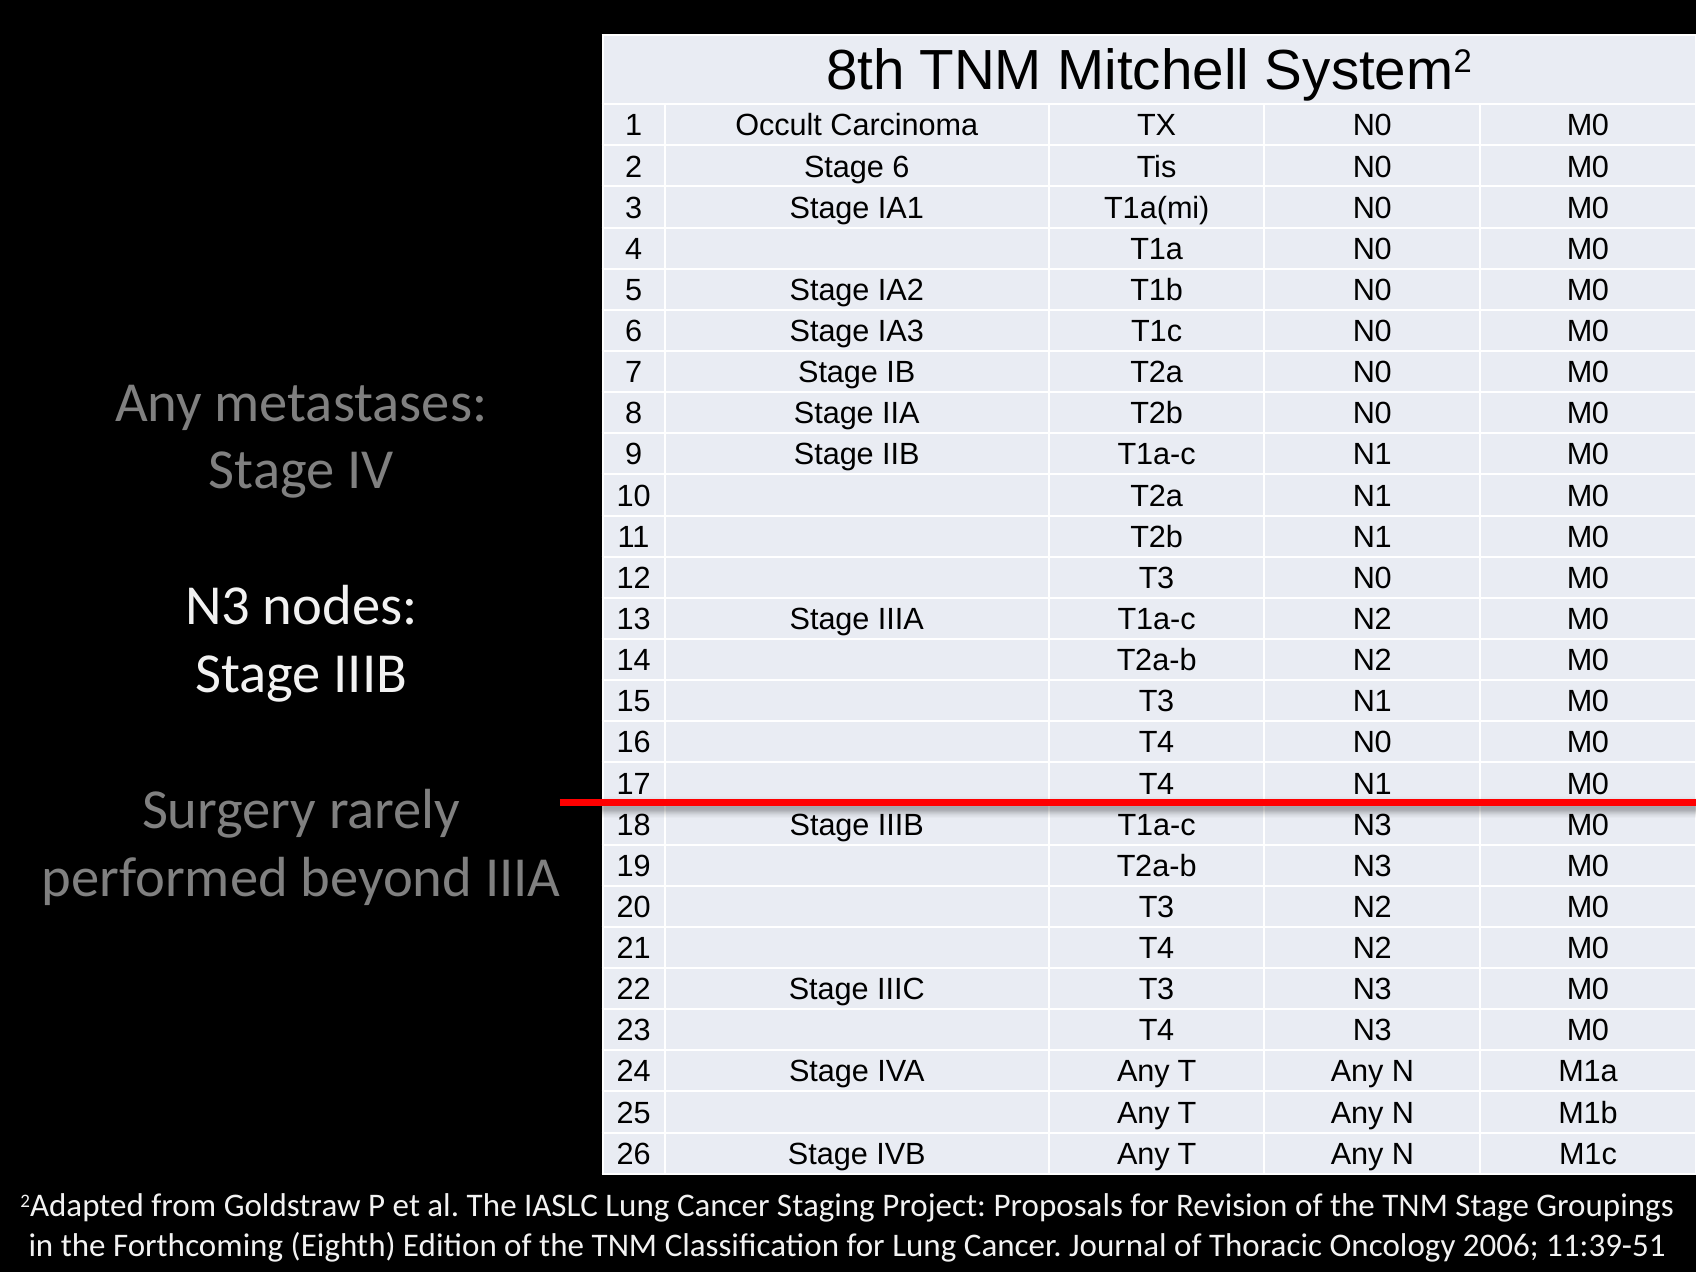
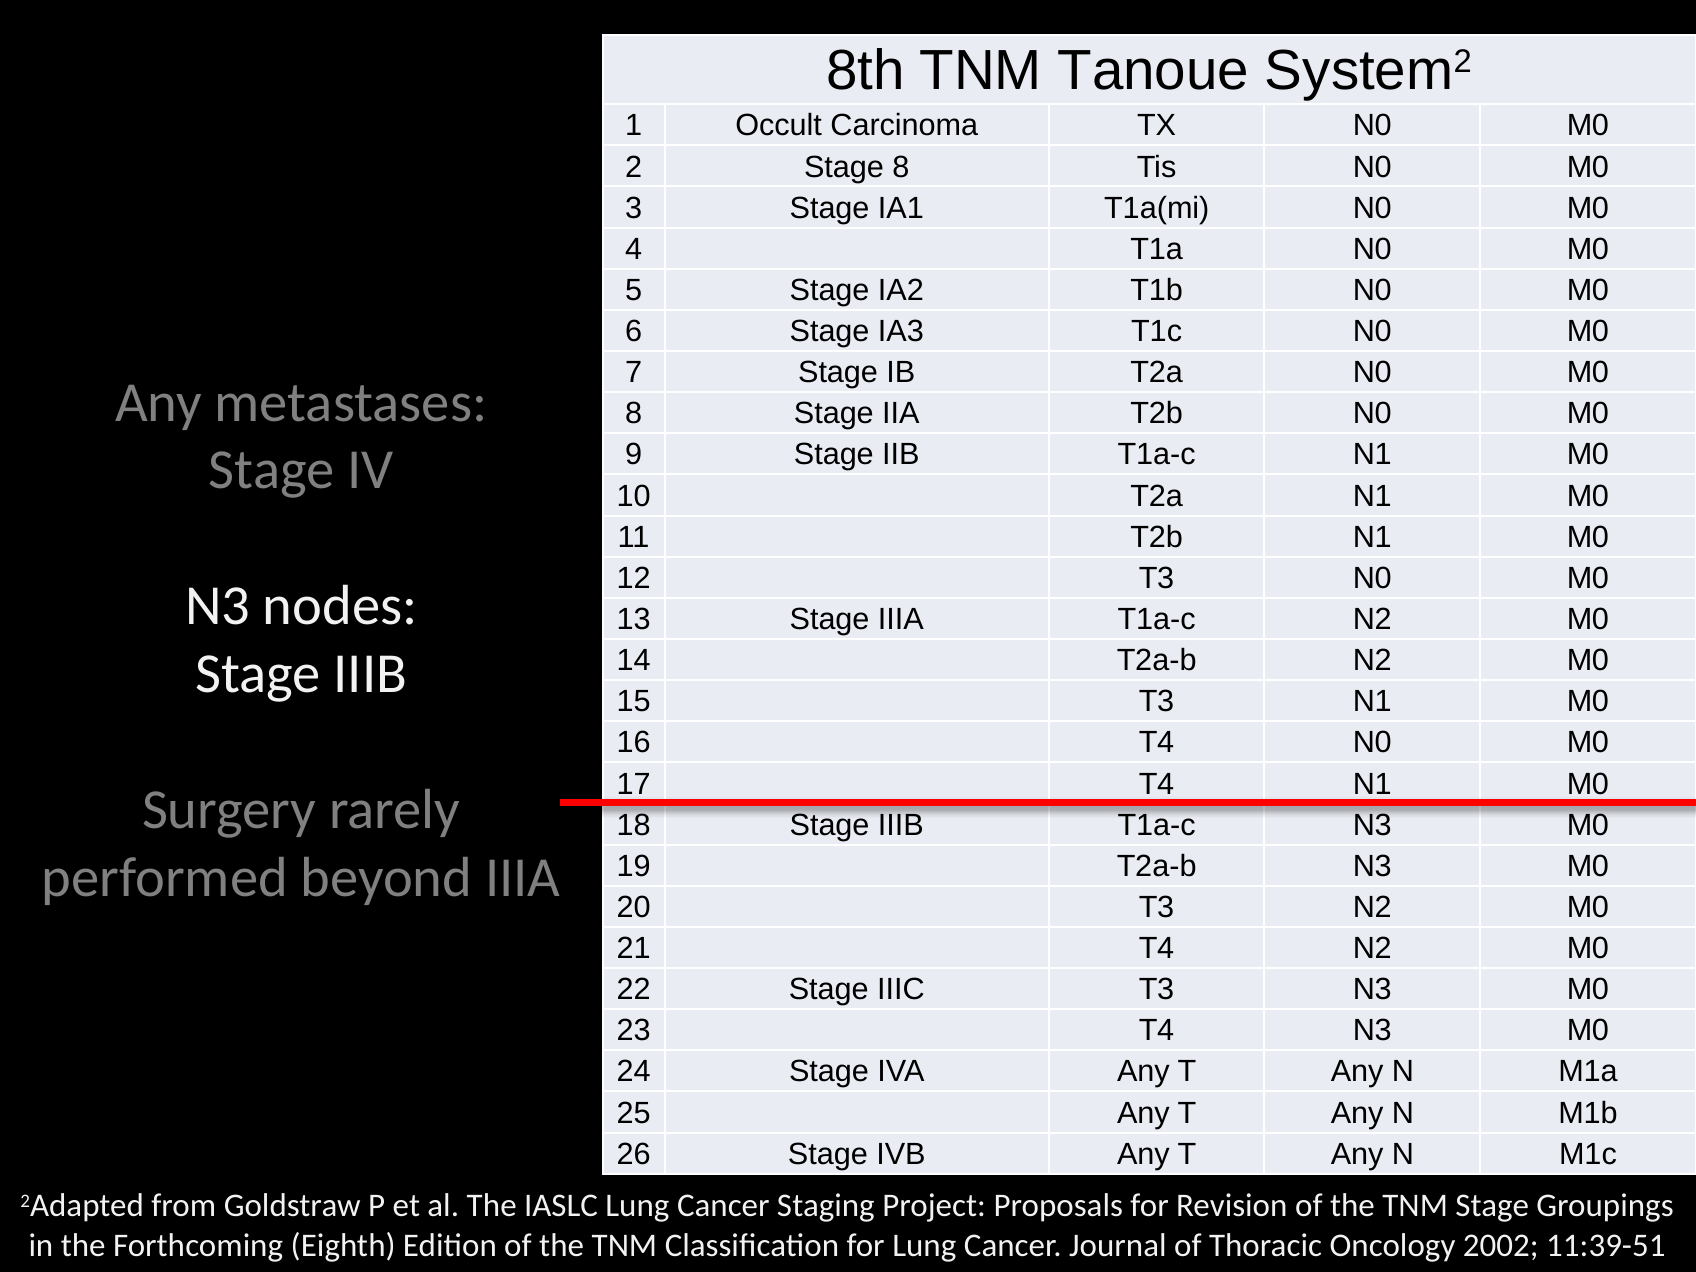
Mitchell: Mitchell -> Tanoue
Stage 6: 6 -> 8
2006: 2006 -> 2002
